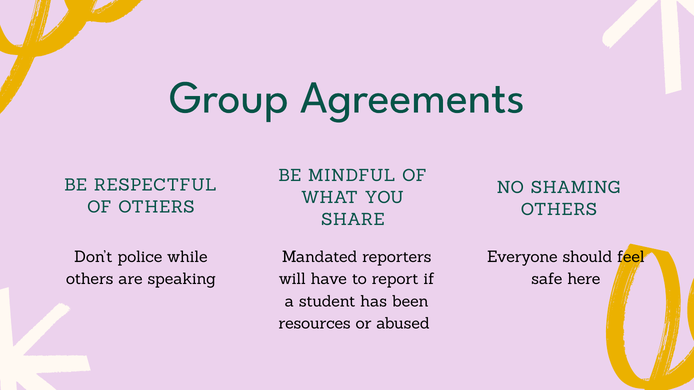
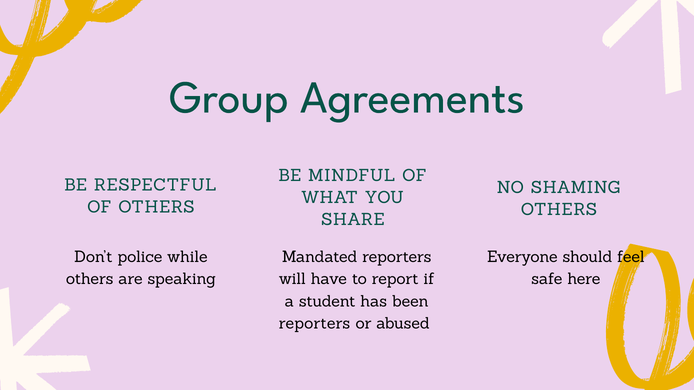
resources at (315, 324): resources -> reporters
